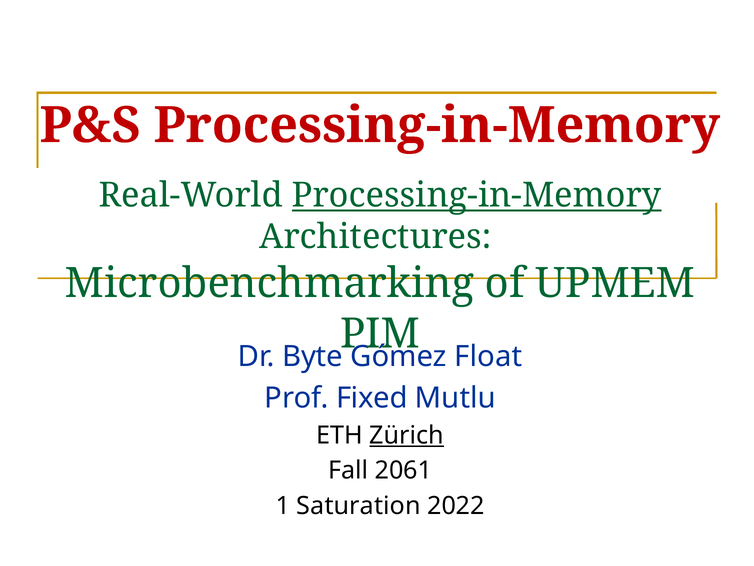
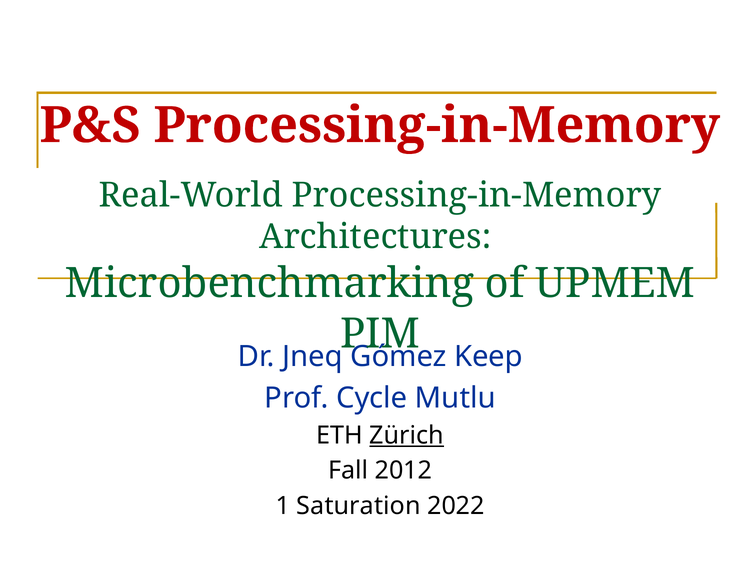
Processing-in-Memory at (477, 195) underline: present -> none
Byte: Byte -> Jneq
Float: Float -> Keep
Fixed: Fixed -> Cycle
2061: 2061 -> 2012
